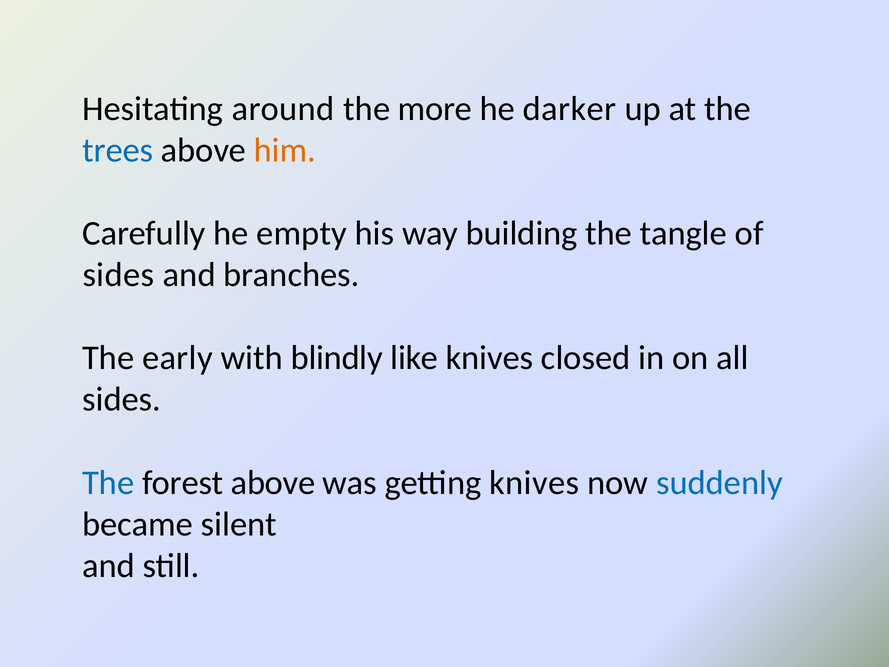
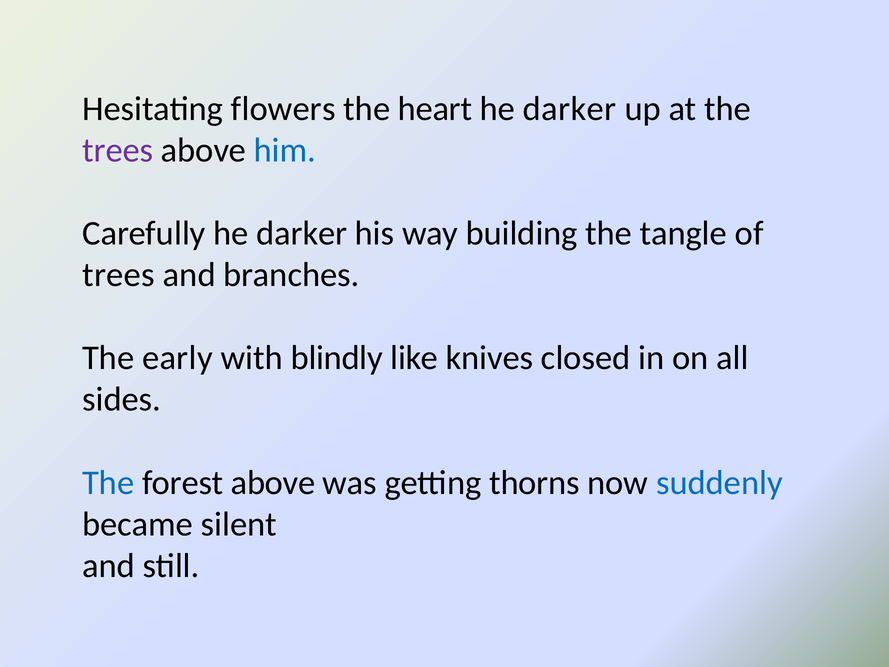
around: around -> flowers
more: more -> heart
trees at (118, 150) colour: blue -> purple
him colour: orange -> blue
Carefully he empty: empty -> darker
sides at (118, 275): sides -> trees
getting knives: knives -> thorns
